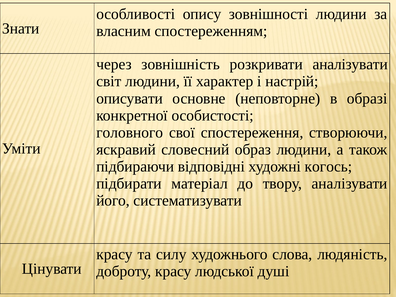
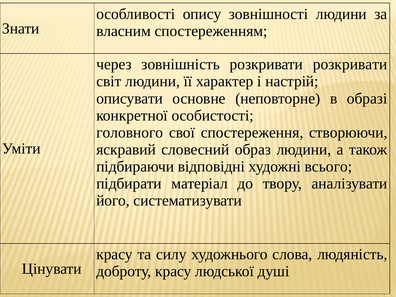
розкривати аналізувати: аналізувати -> розкривати
когось: когось -> всього
